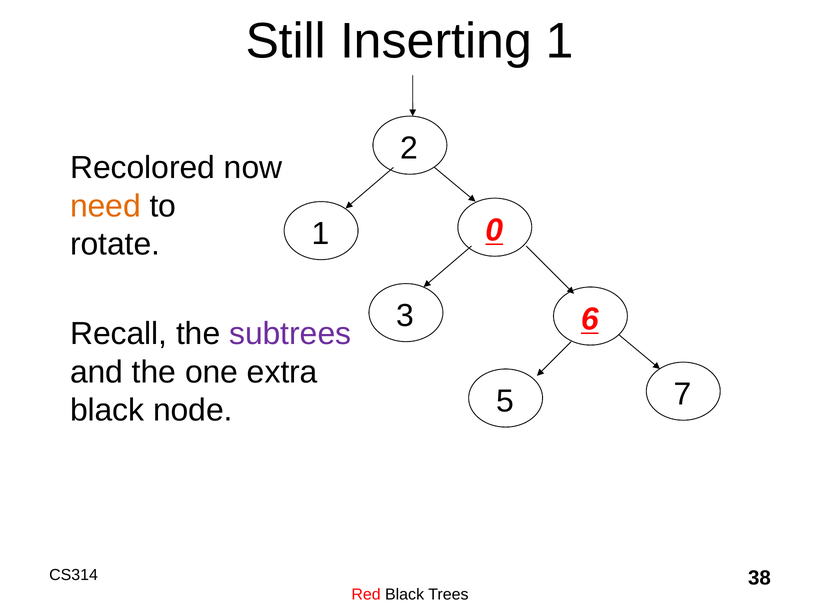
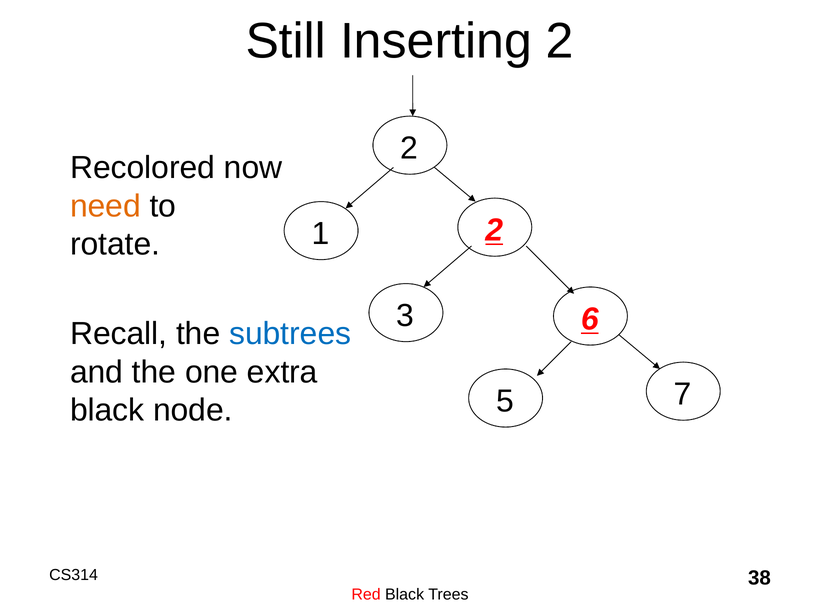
Inserting 1: 1 -> 2
1 0: 0 -> 2
subtrees colour: purple -> blue
